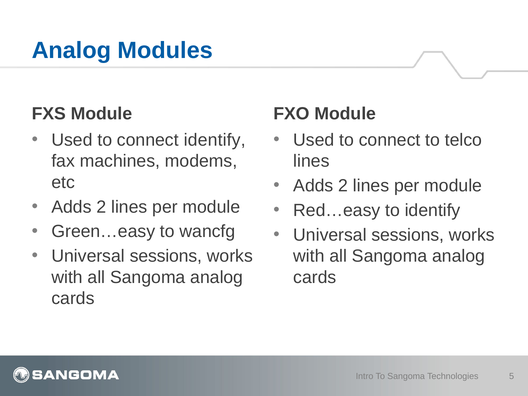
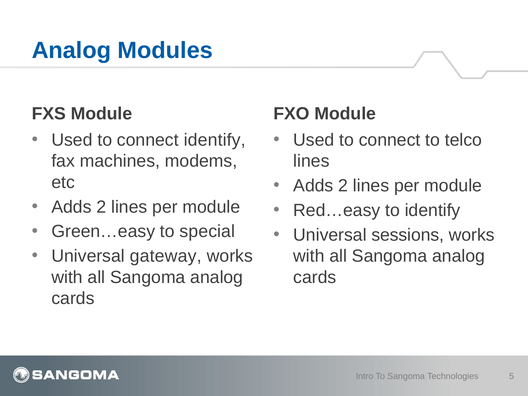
wancfg: wancfg -> special
sessions at (166, 256): sessions -> gateway
